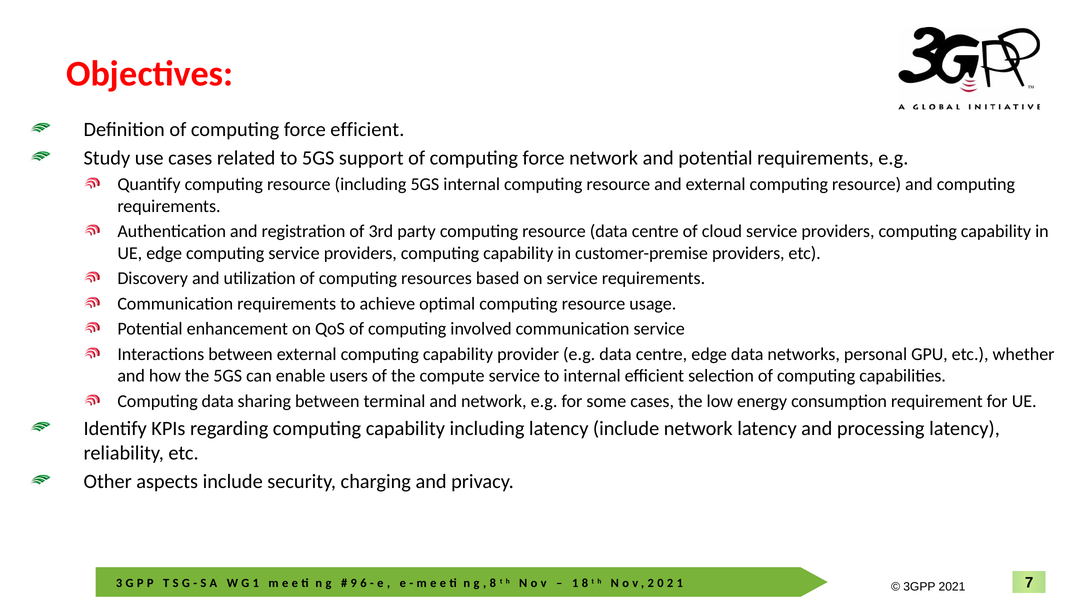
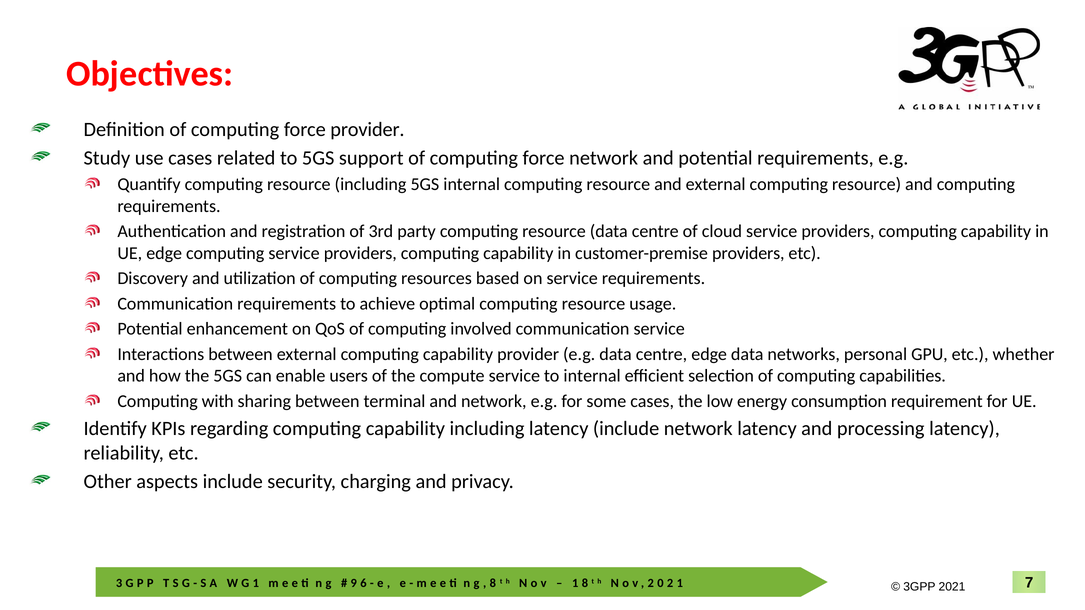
force efficient: efficient -> provider
Computing data: data -> with
